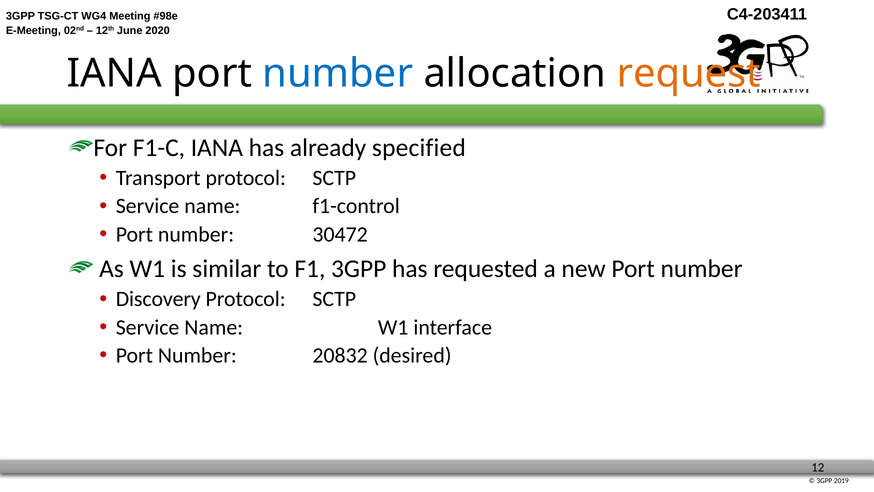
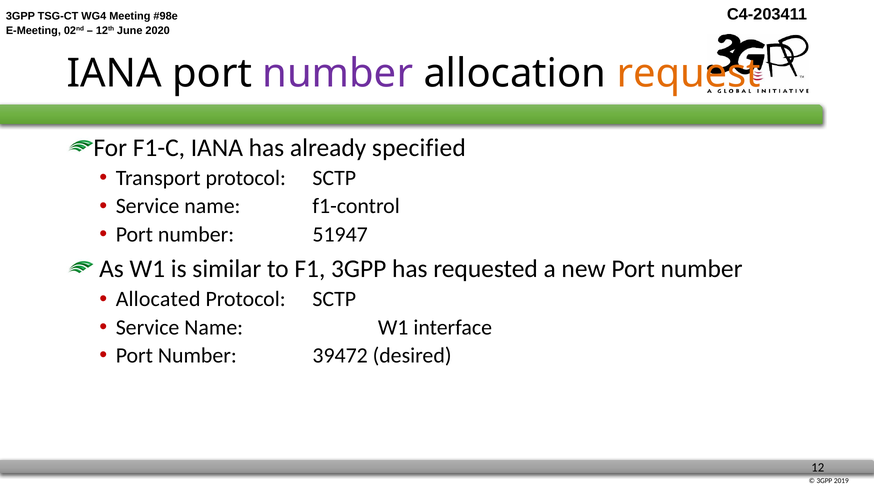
number at (338, 73) colour: blue -> purple
30472: 30472 -> 51947
Discovery: Discovery -> Allocated
20832: 20832 -> 39472
